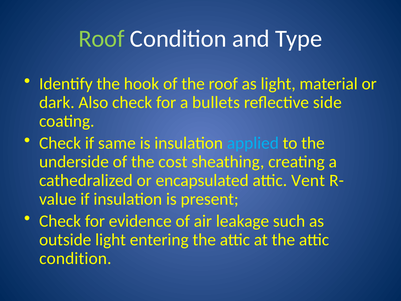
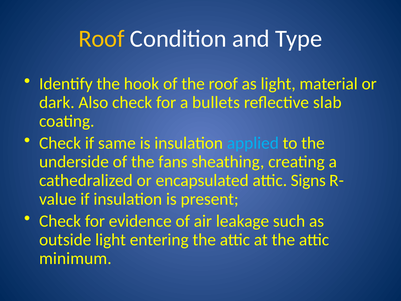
Roof at (101, 39) colour: light green -> yellow
side: side -> slab
cost: cost -> fans
Vent: Vent -> Signs
condition at (75, 258): condition -> minimum
